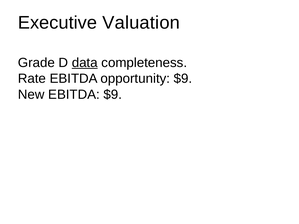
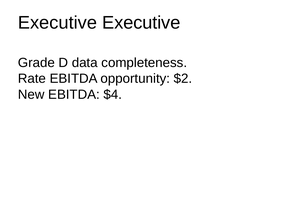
Executive Valuation: Valuation -> Executive
data underline: present -> none
opportunity $9: $9 -> $2
EBITDA $9: $9 -> $4
